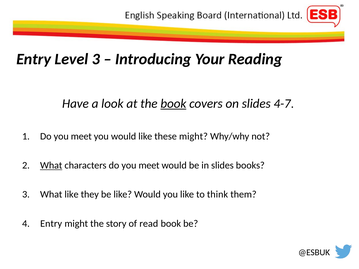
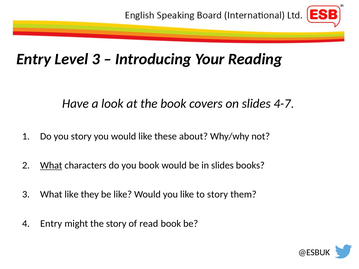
book at (173, 104) underline: present -> none
meet at (81, 137): meet -> story
these might: might -> about
characters do you meet: meet -> book
to think: think -> story
